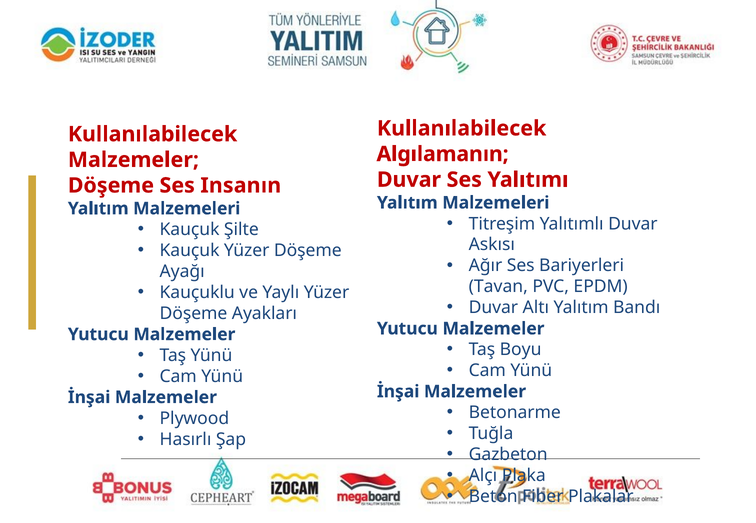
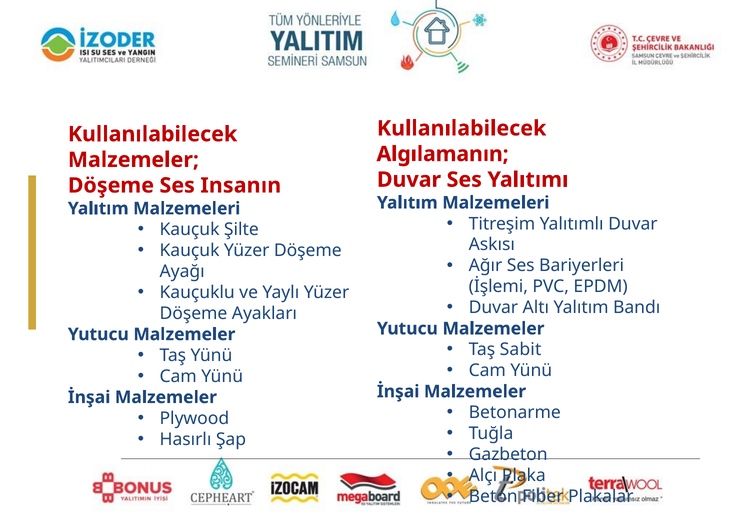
Tavan: Tavan -> İşlemi
Boyu: Boyu -> Sabit
